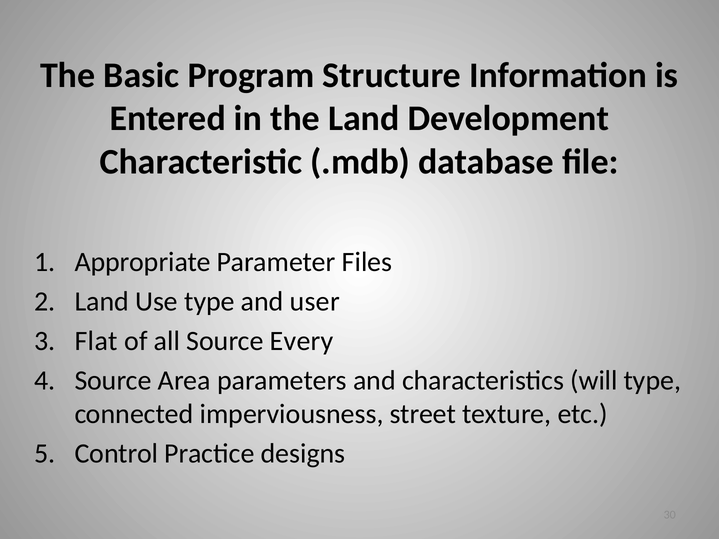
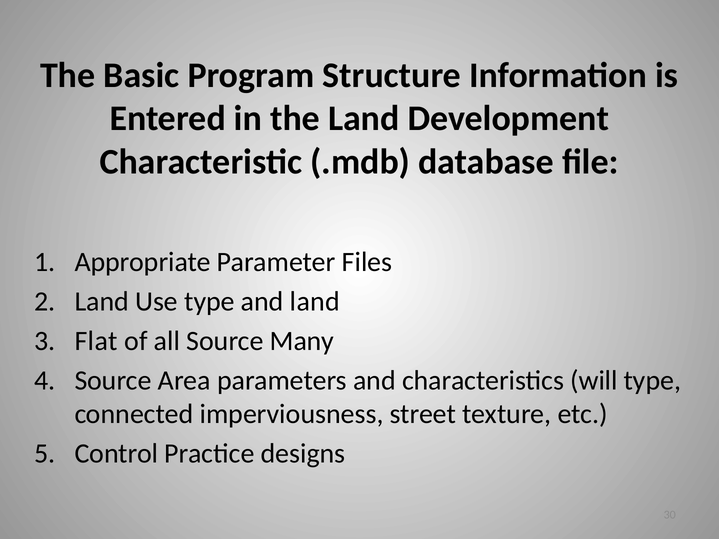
and user: user -> land
Every: Every -> Many
